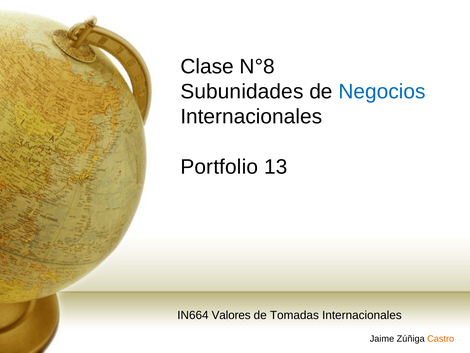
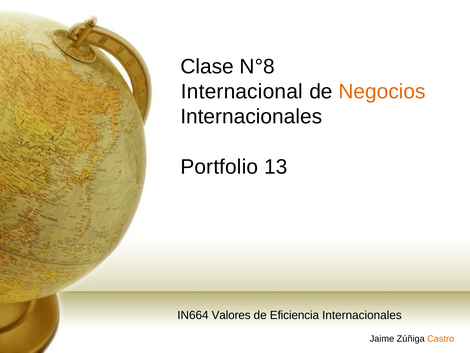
Subunidades: Subunidades -> Internacional
Negocios colour: blue -> orange
Tomadas: Tomadas -> Eficiencia
